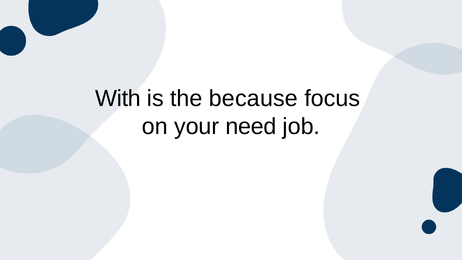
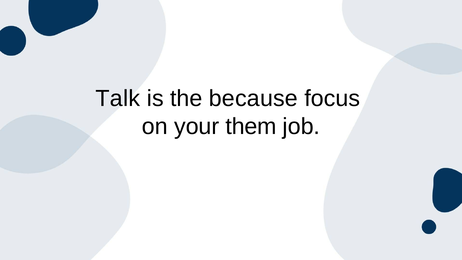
With: With -> Talk
need: need -> them
